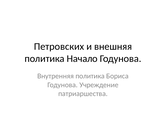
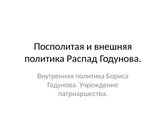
Петровских: Петровских -> Посполитая
Начало: Начало -> Распад
